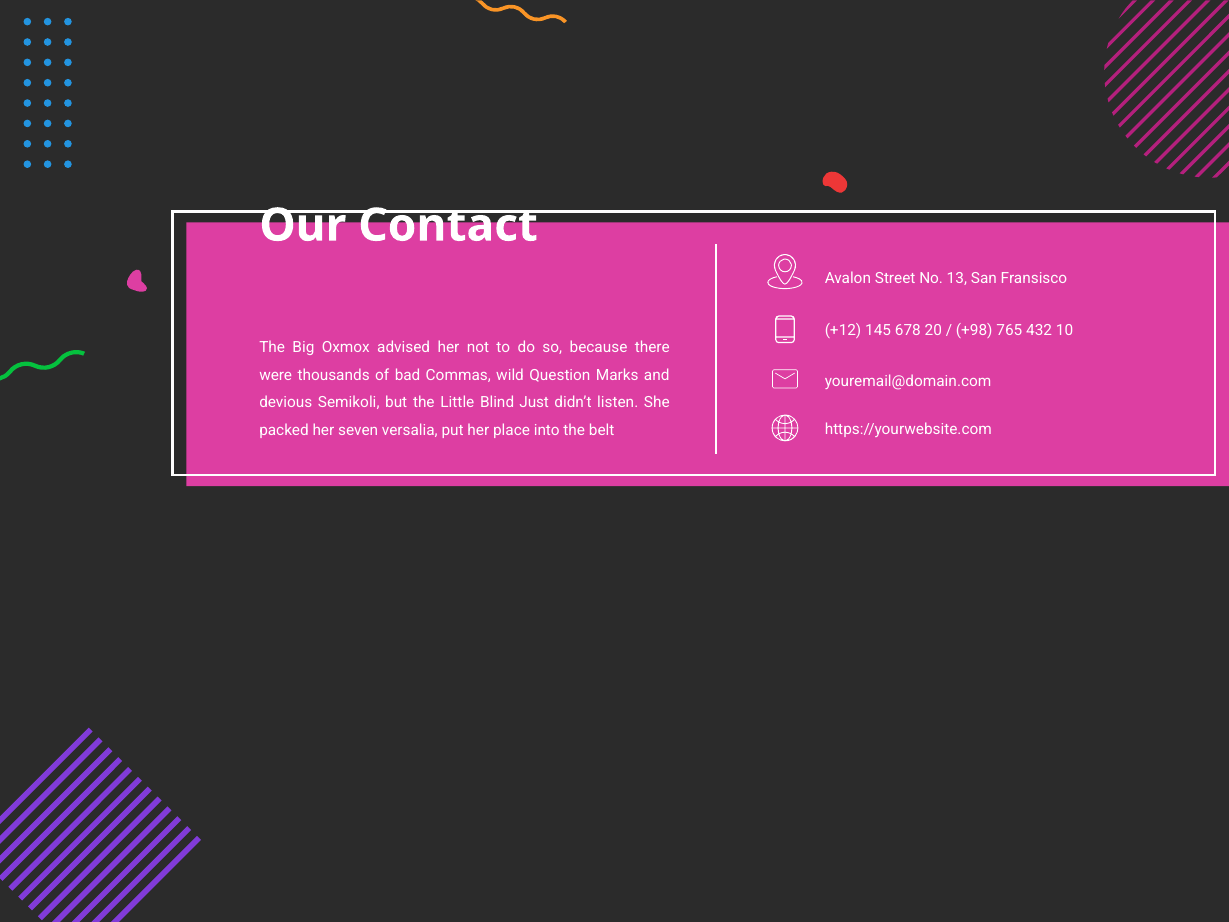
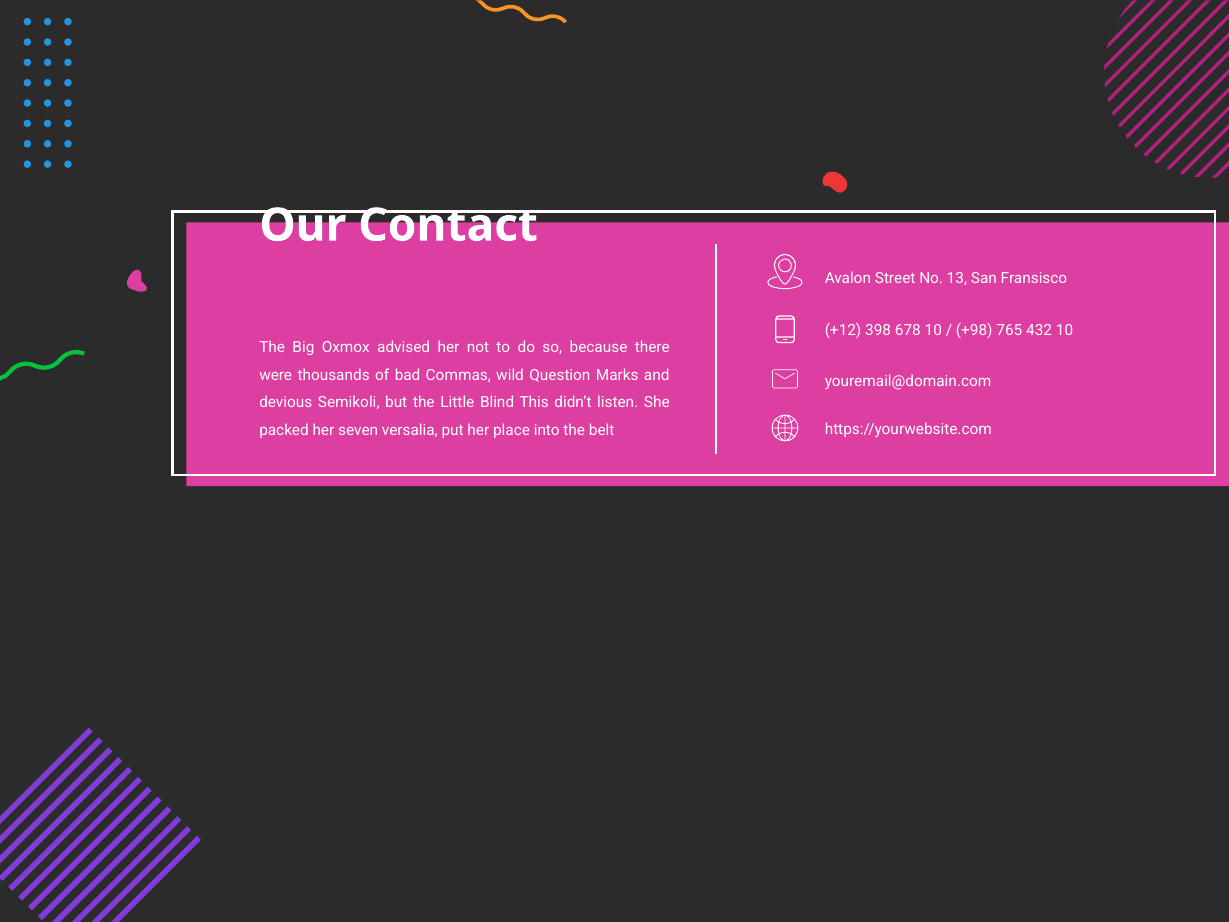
145: 145 -> 398
678 20: 20 -> 10
Just: Just -> This
